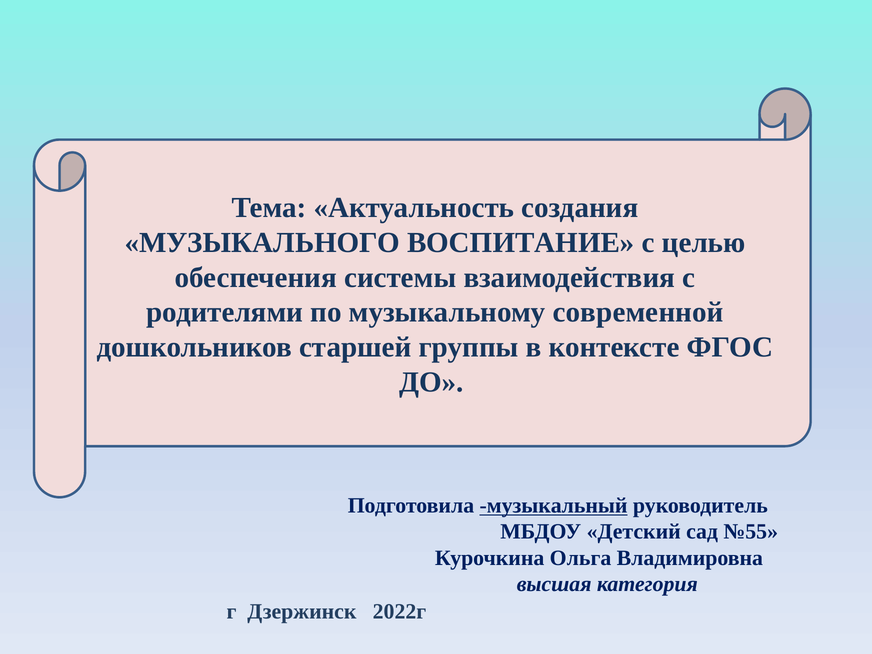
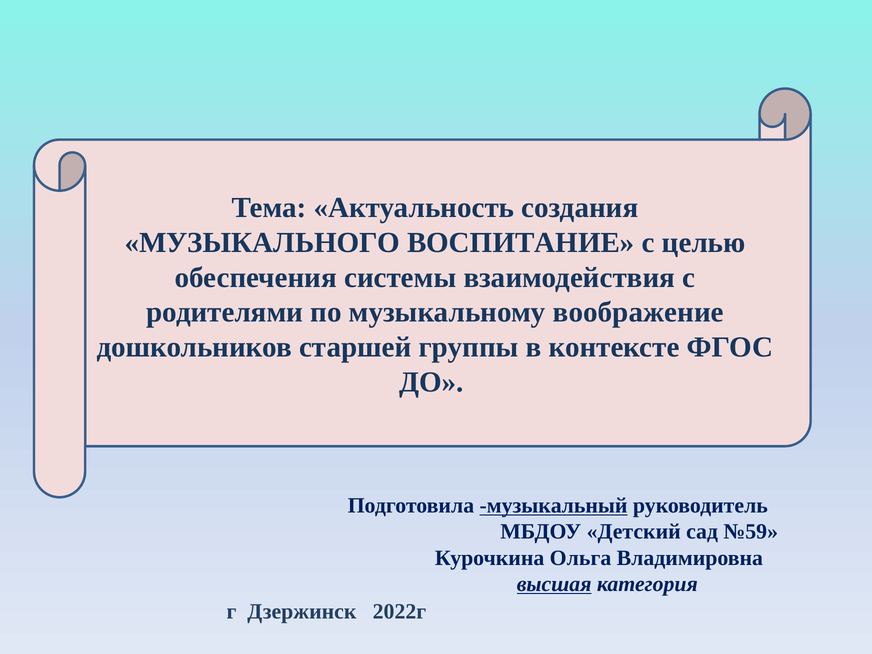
современной: современной -> воображение
№55: №55 -> №59
высшая underline: none -> present
